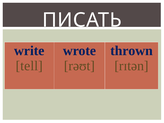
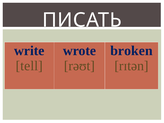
thrown: thrown -> broken
